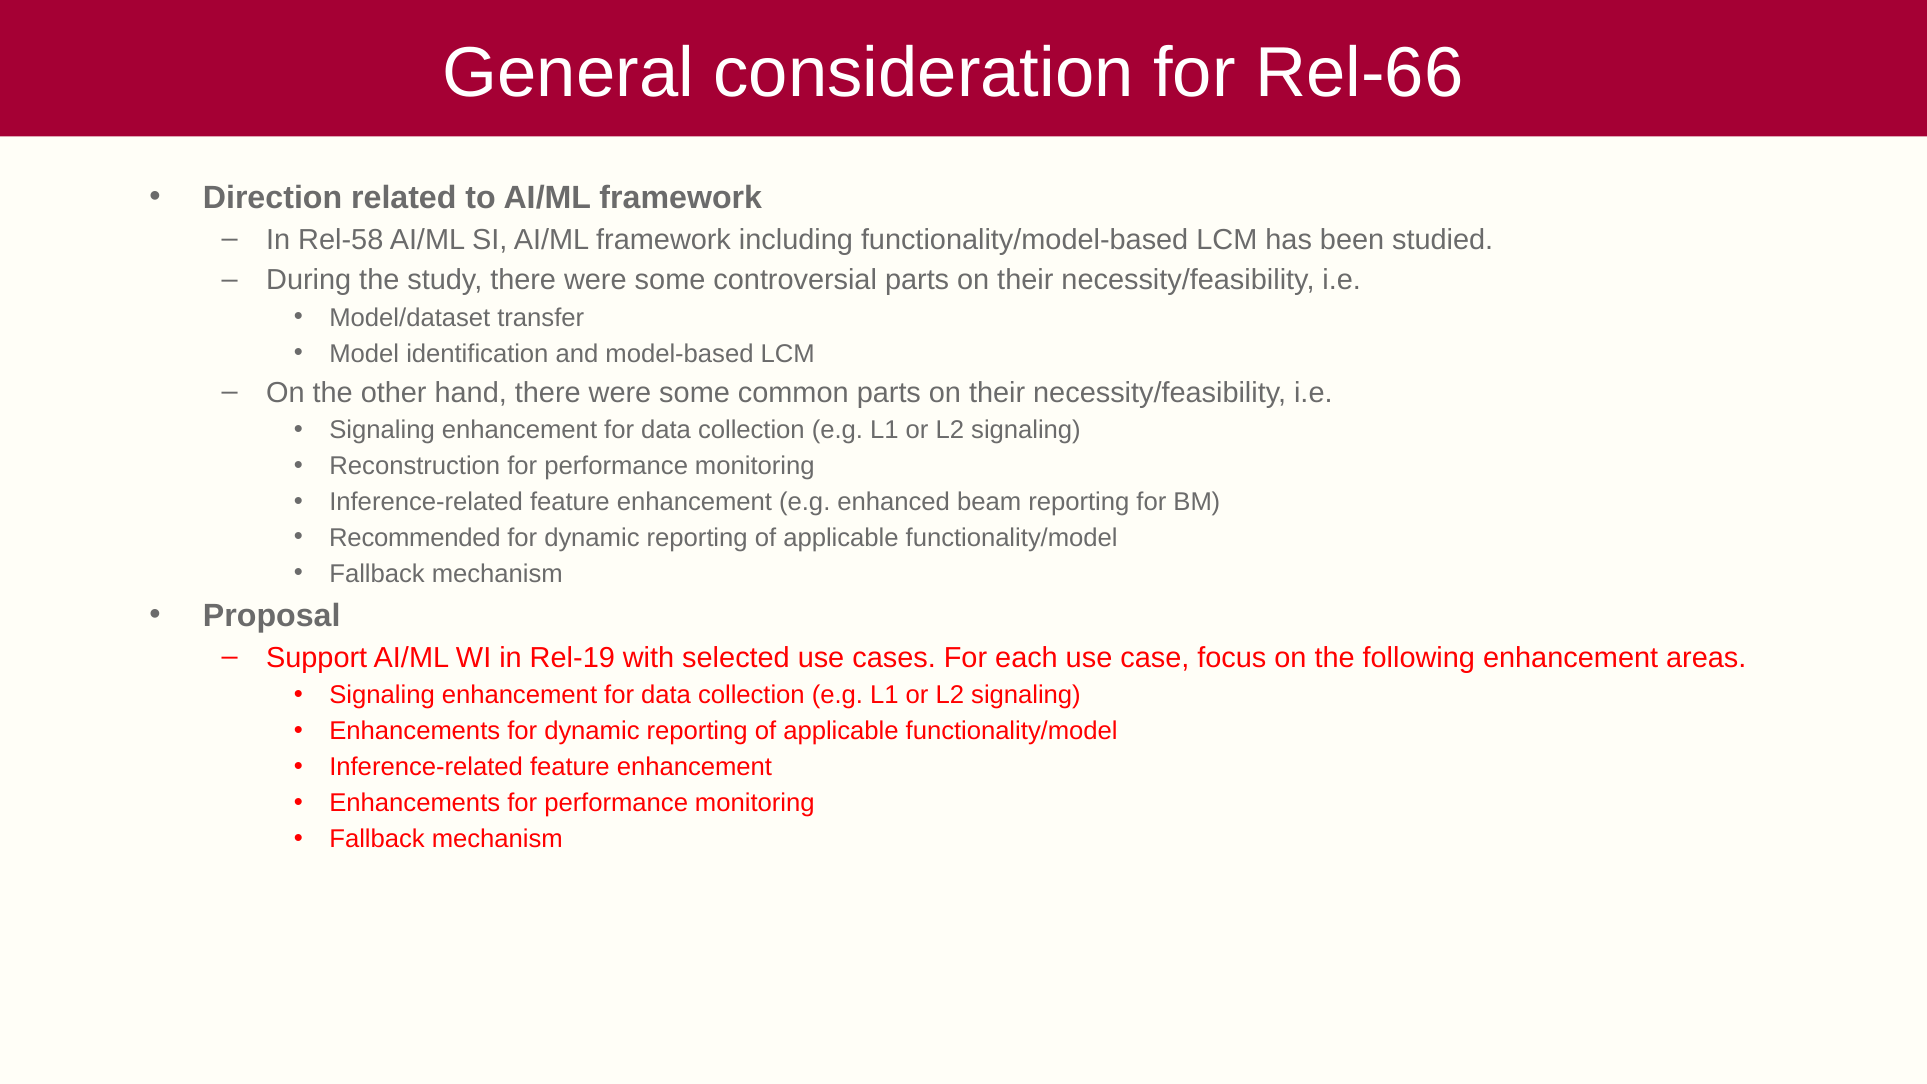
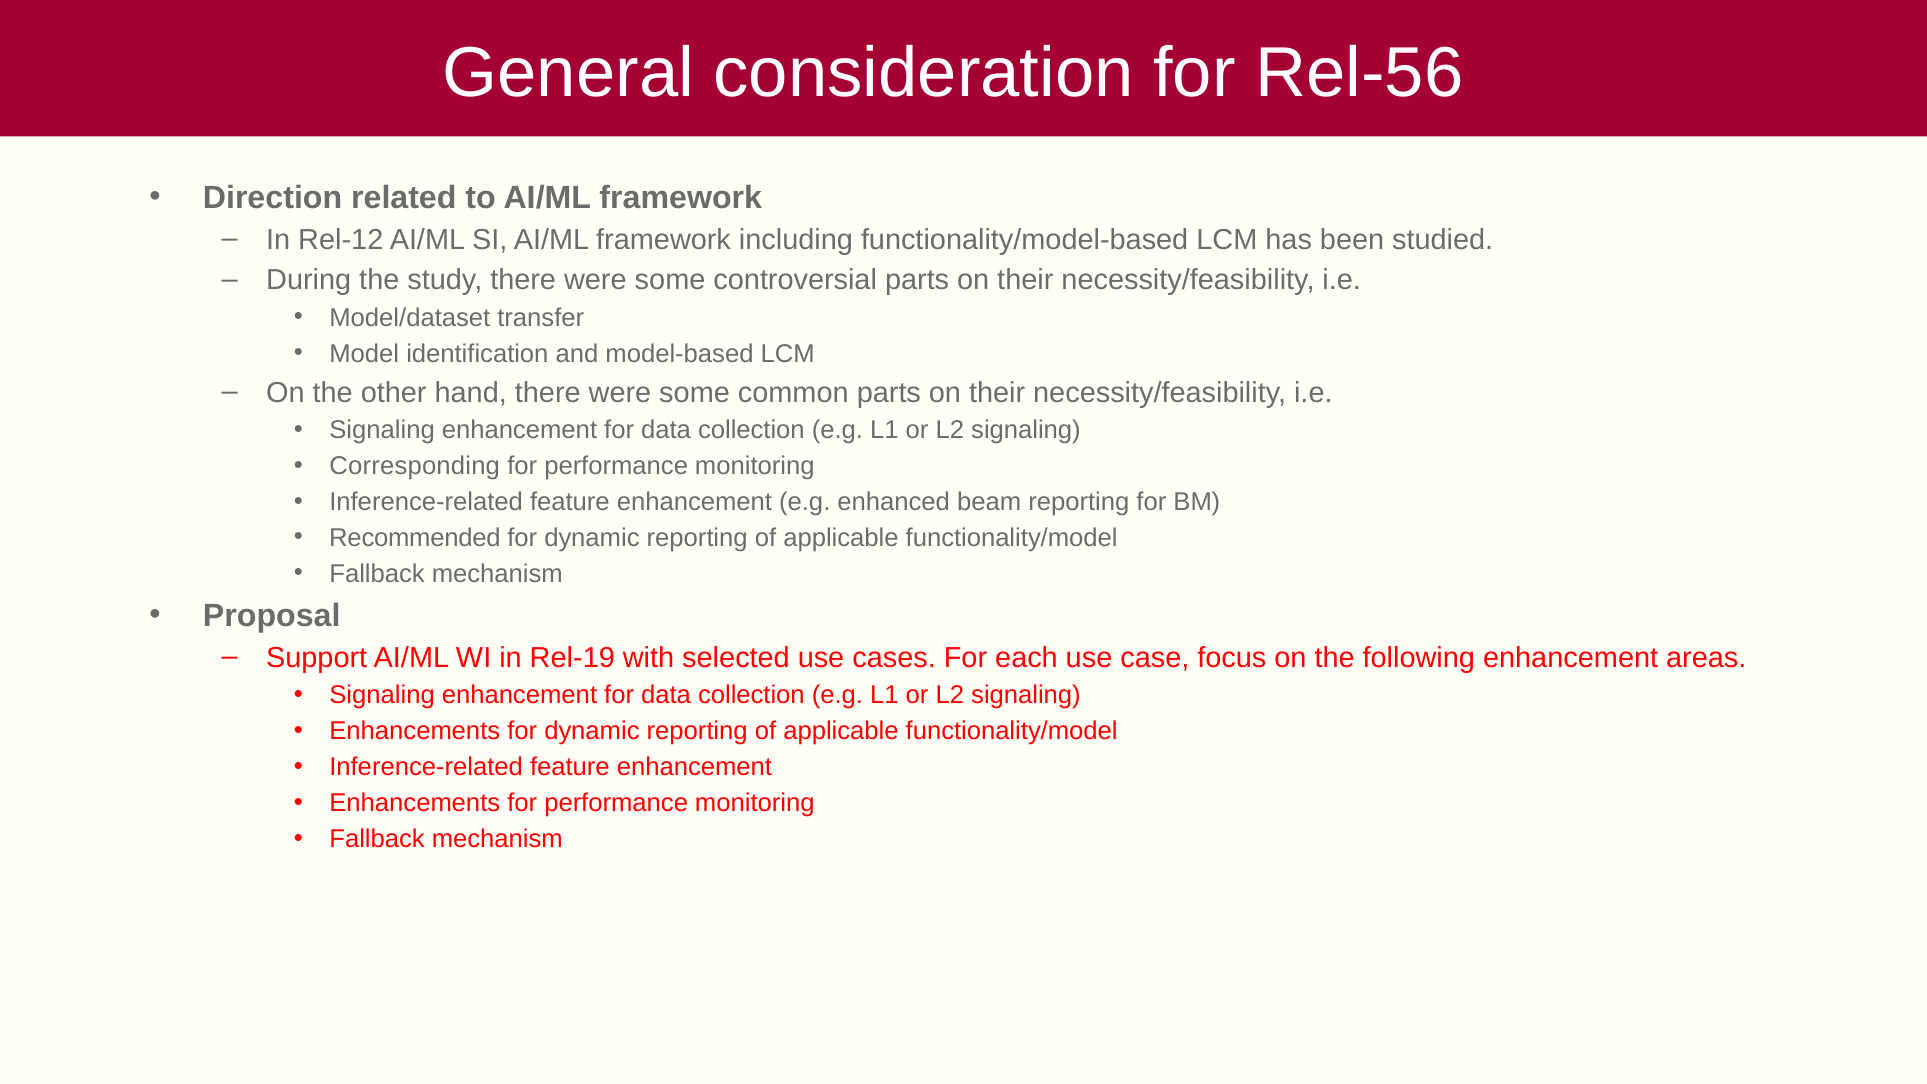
Rel-66: Rel-66 -> Rel-56
Rel-58: Rel-58 -> Rel-12
Reconstruction: Reconstruction -> Corresponding
